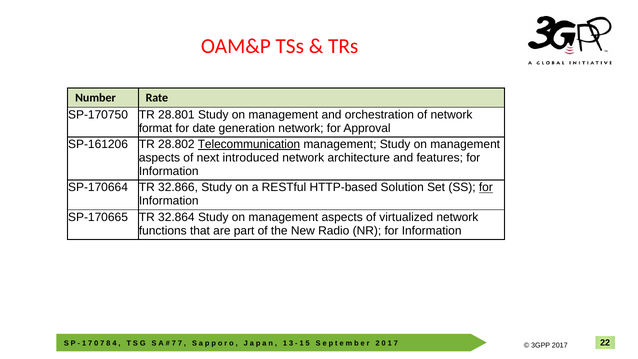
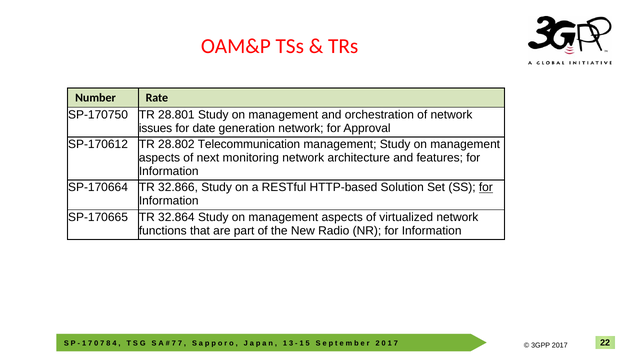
format: format -> issues
SP-161206: SP-161206 -> SP-170612
Telecommunication underline: present -> none
introduced: introduced -> monitoring
